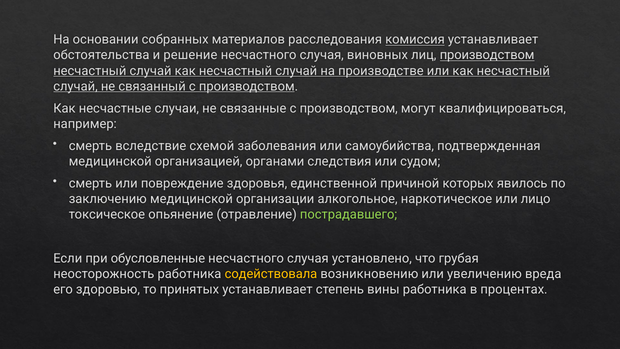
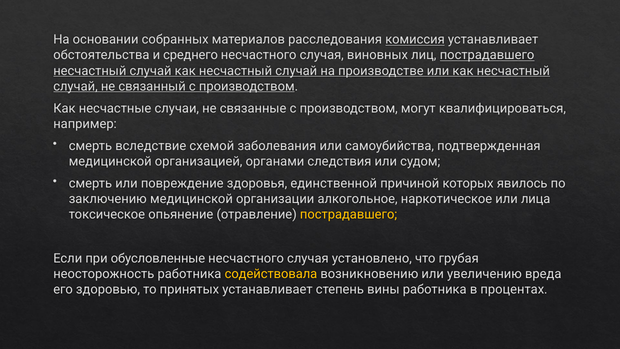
решение: решение -> среднего
лиц производством: производством -> пострадавшего
лицо: лицо -> лица
пострадавшего at (349, 214) colour: light green -> yellow
